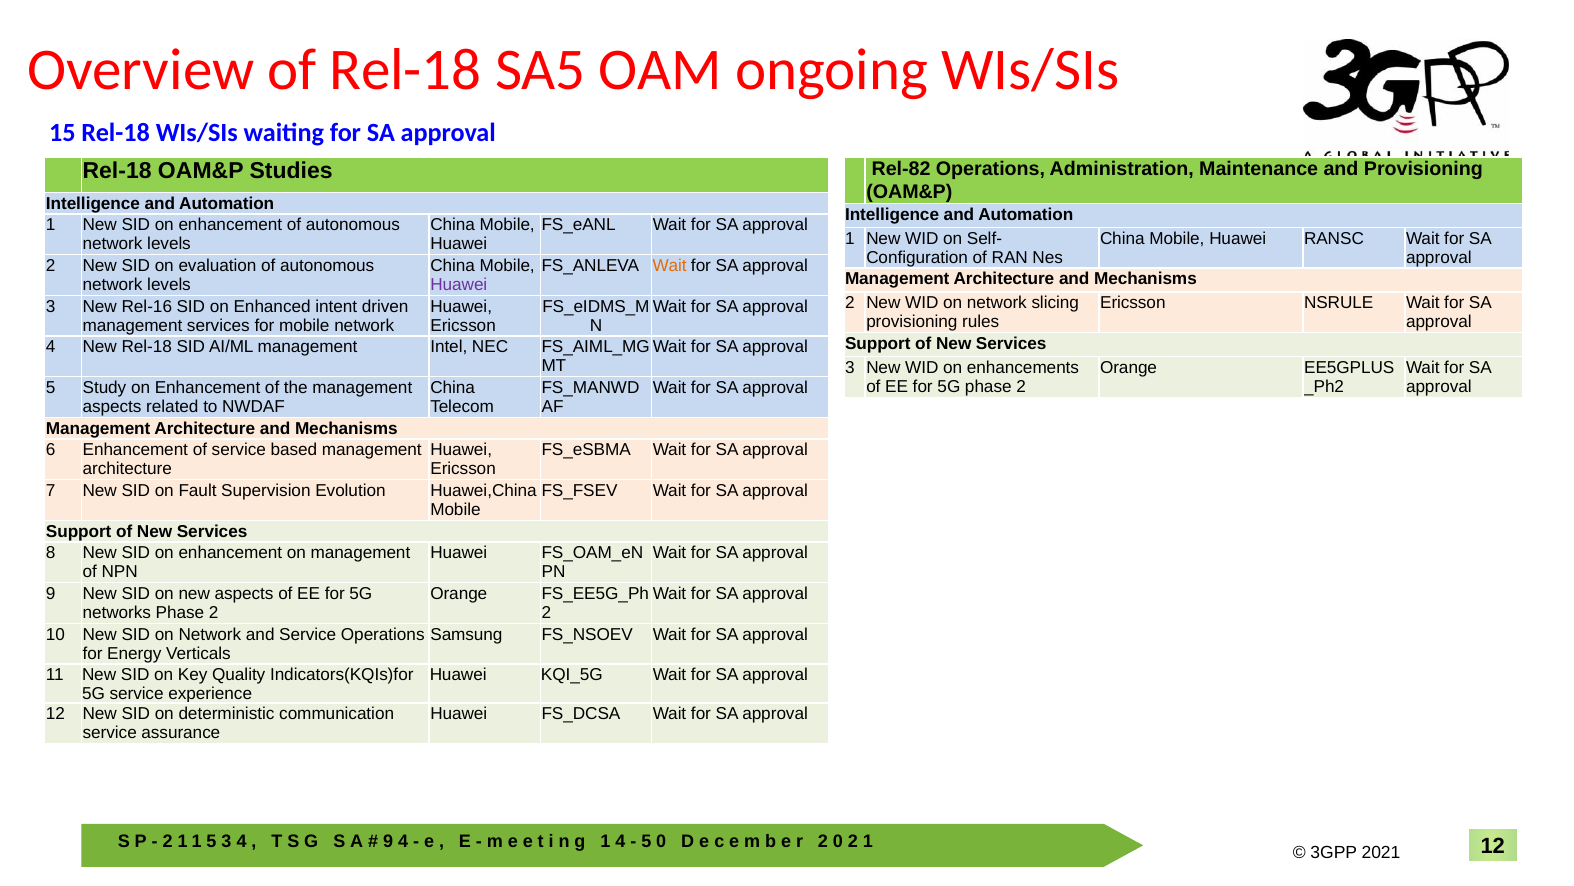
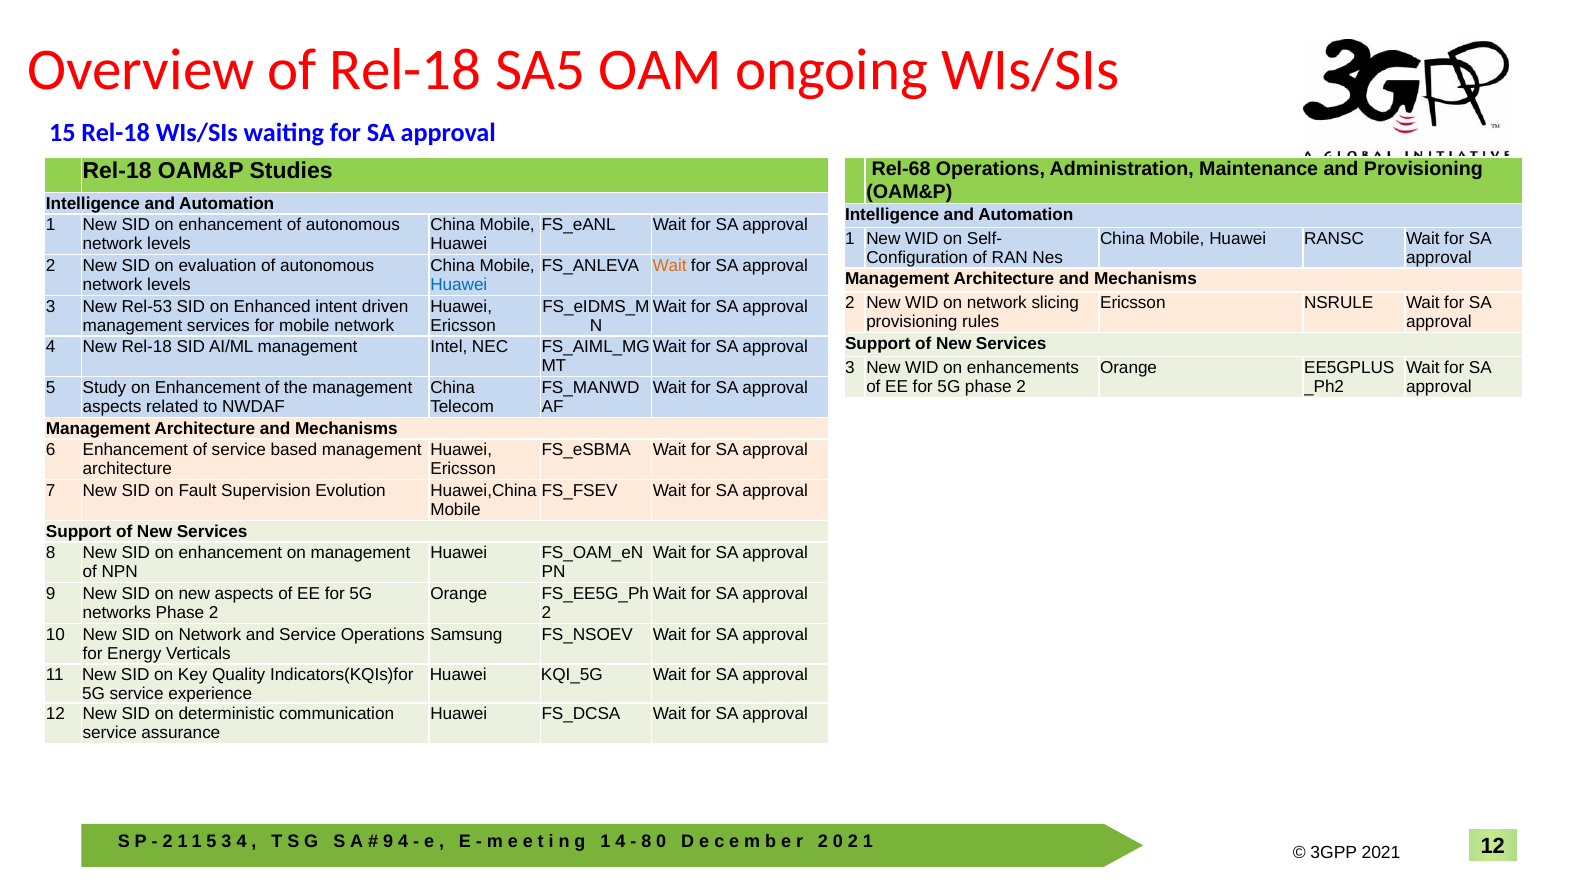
Rel-82: Rel-82 -> Rel-68
Huawei at (459, 285) colour: purple -> blue
Rel-16: Rel-16 -> Rel-53
5 at (646, 841): 5 -> 8
